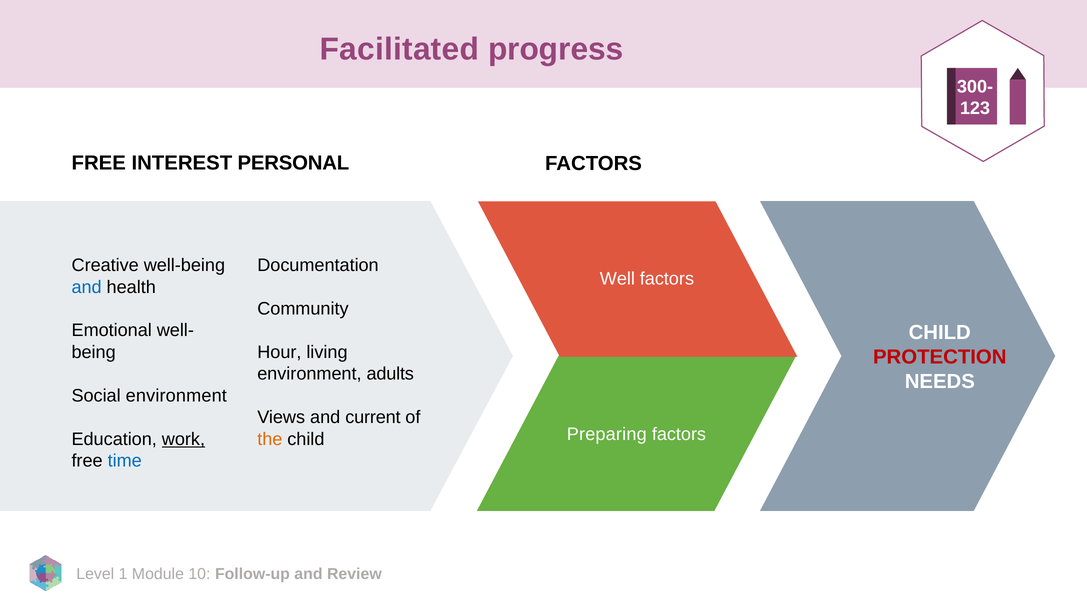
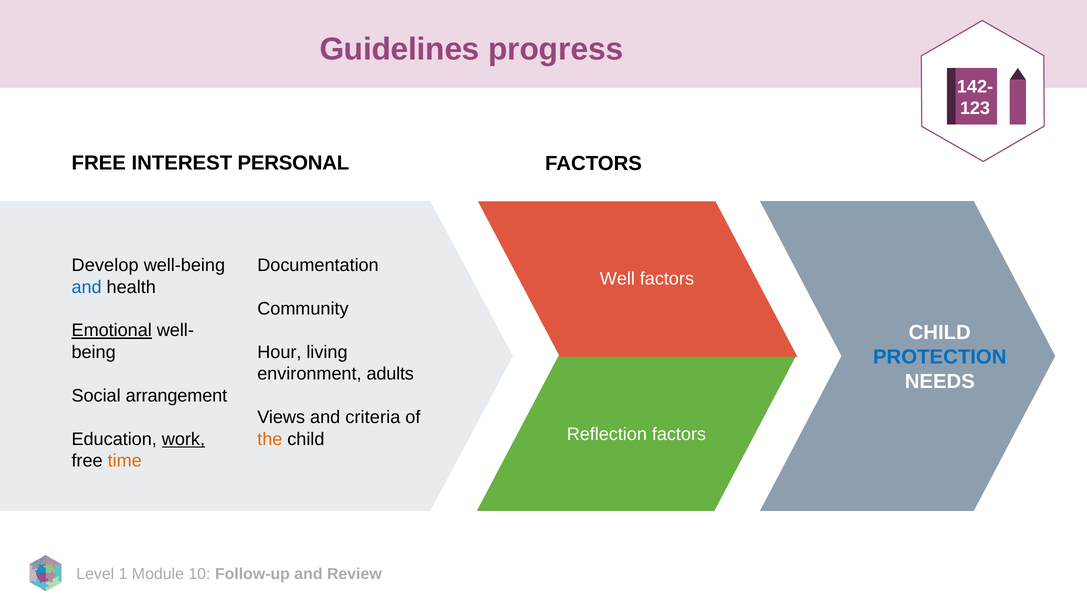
Facilitated: Facilitated -> Guidelines
300-: 300- -> 142-
Creative: Creative -> Develop
Emotional underline: none -> present
PROTECTION colour: red -> blue
Social environment: environment -> arrangement
current: current -> criteria
Preparing: Preparing -> Reflection
time colour: blue -> orange
